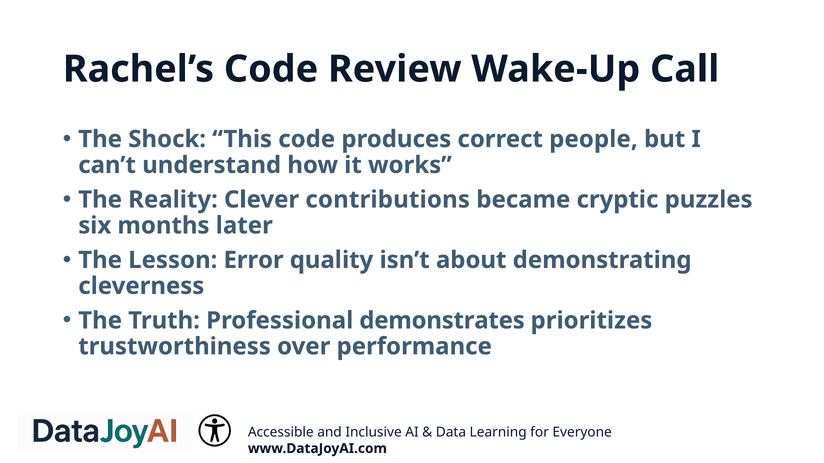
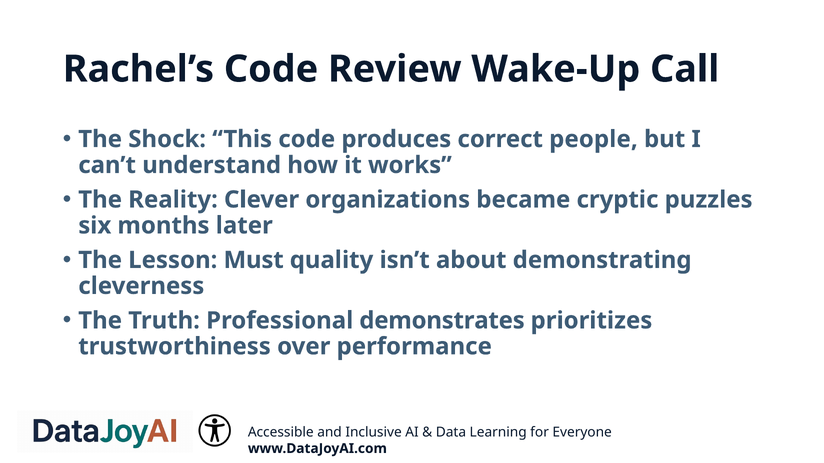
contributions: contributions -> organizations
Error: Error -> Must
